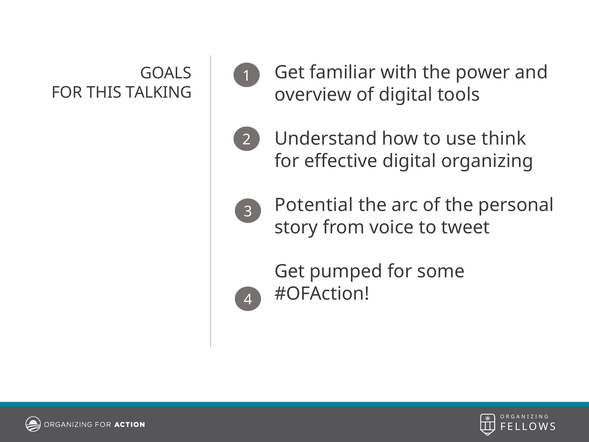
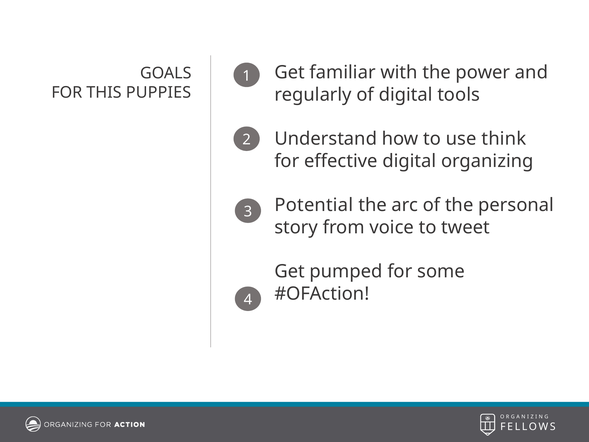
TALKING: TALKING -> PUPPIES
overview: overview -> regularly
